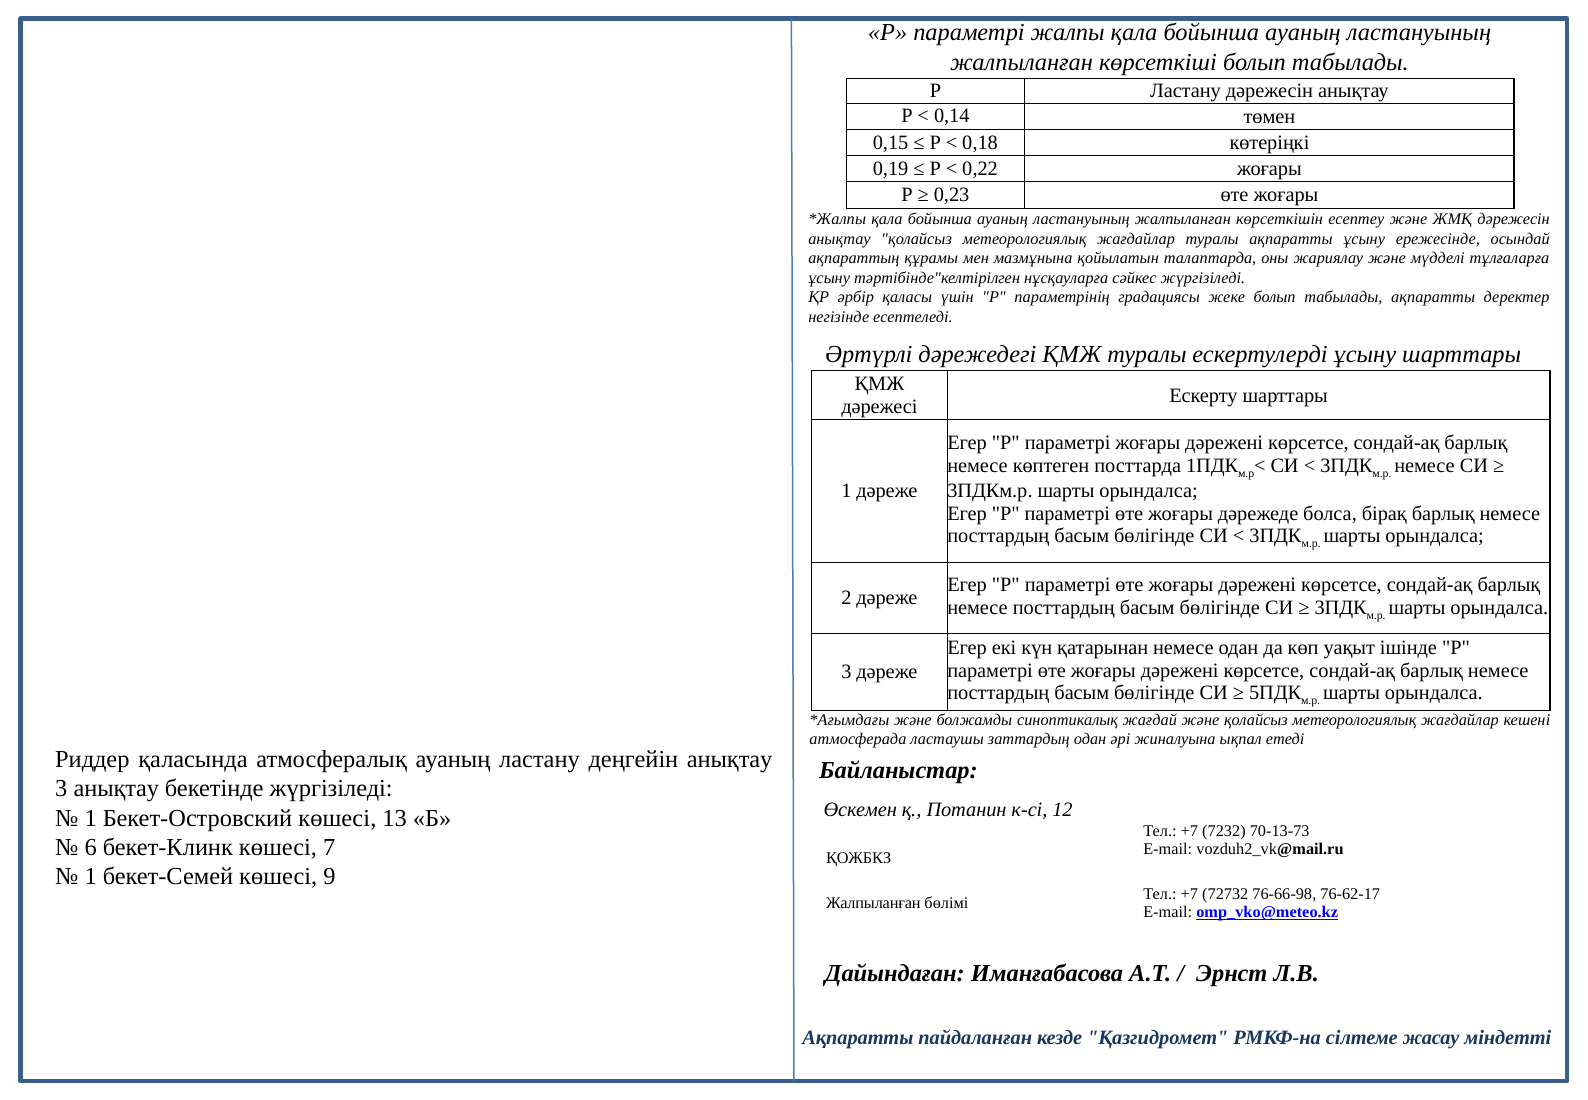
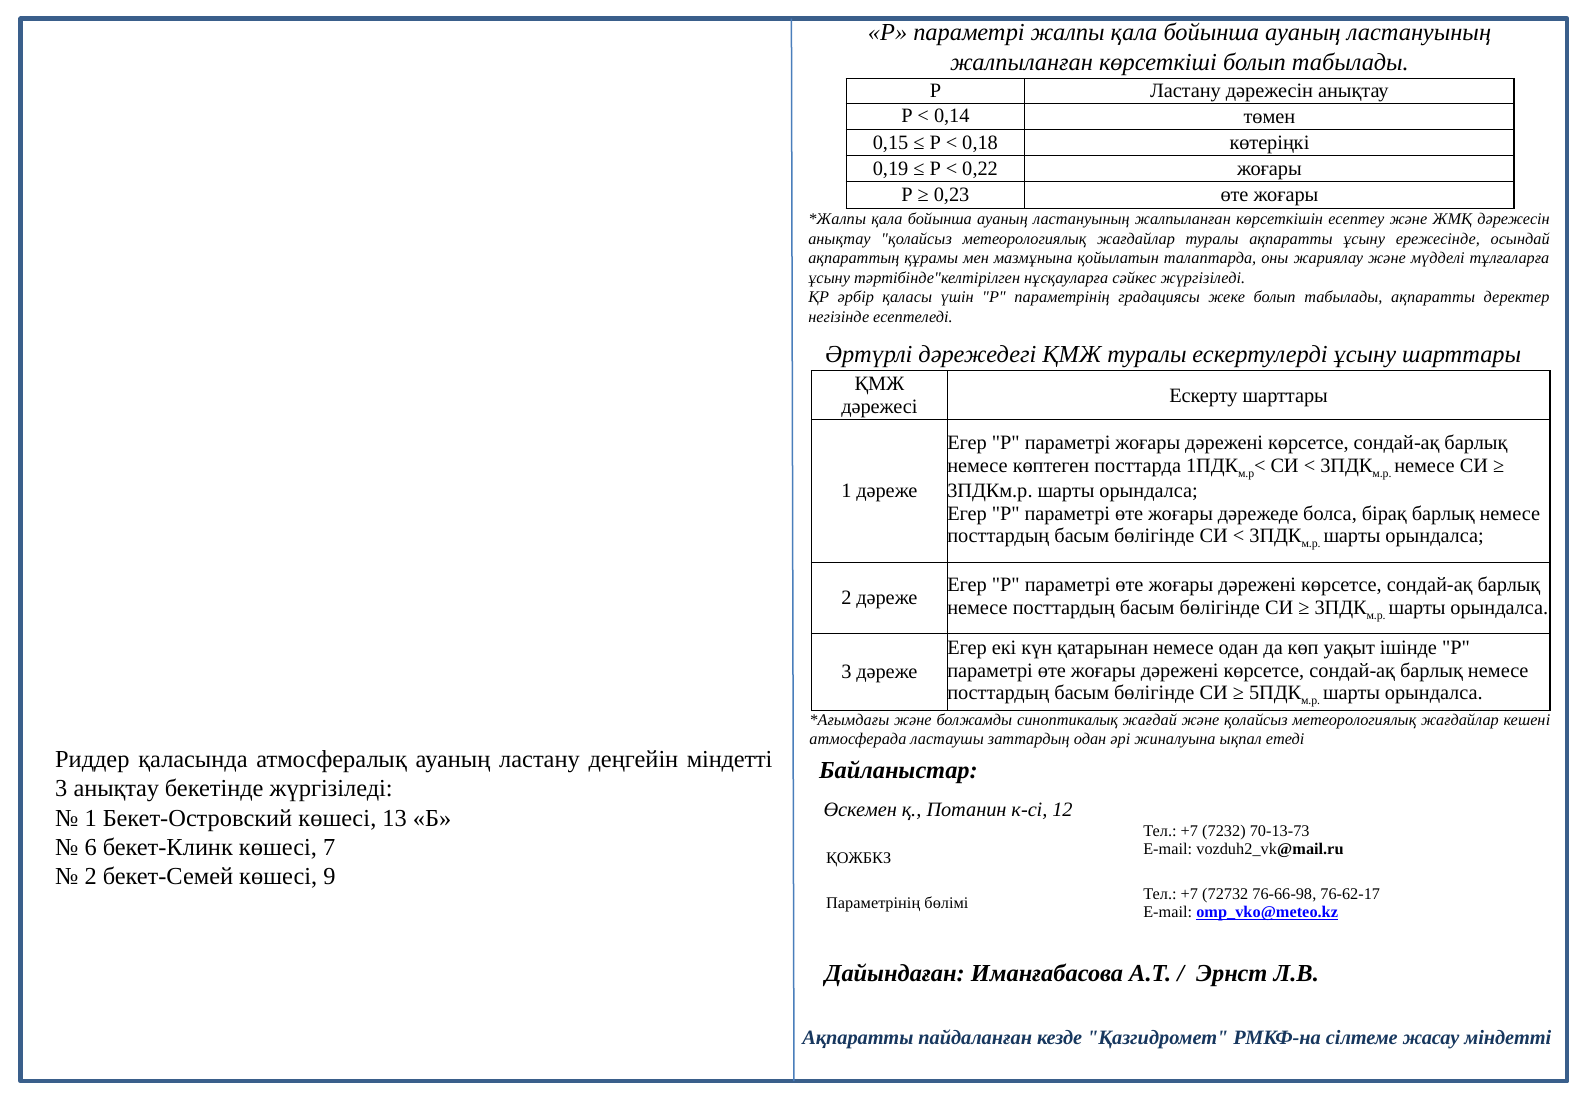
деңгейін анықтау: анықтау -> міндетті
1 at (91, 876): 1 -> 2
Жалпыланған at (873, 903): Жалпыланған -> Параметрінің
